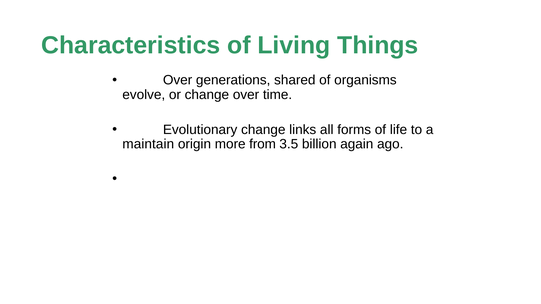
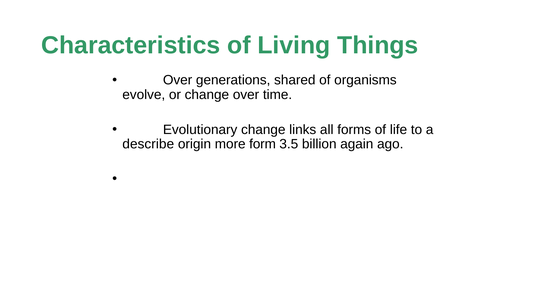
maintain: maintain -> describe
from: from -> form
